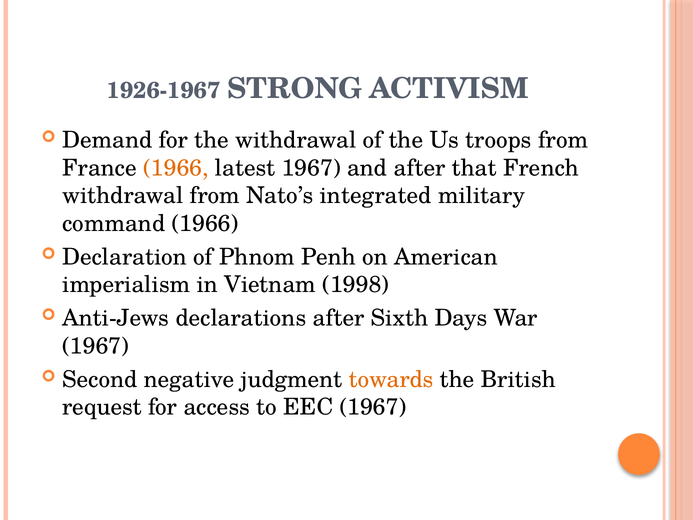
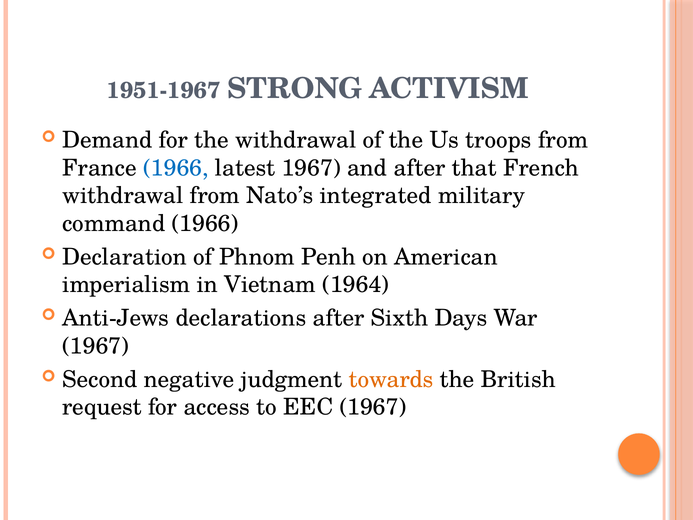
1926-1967: 1926-1967 -> 1951-1967
1966 at (176, 168) colour: orange -> blue
1998: 1998 -> 1964
